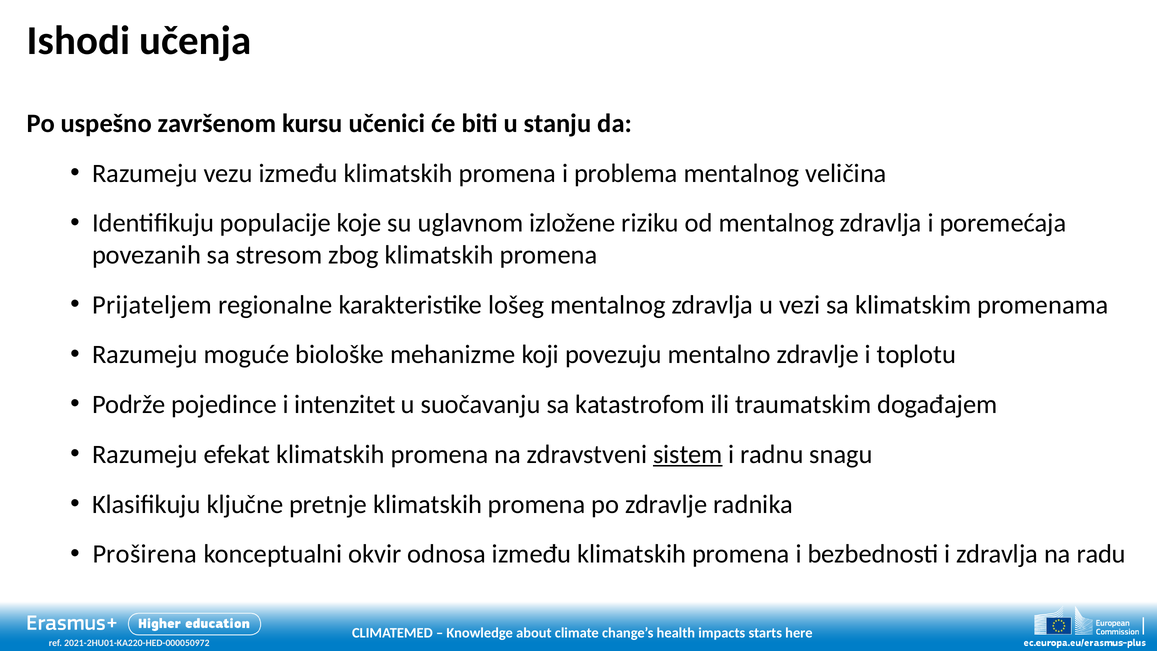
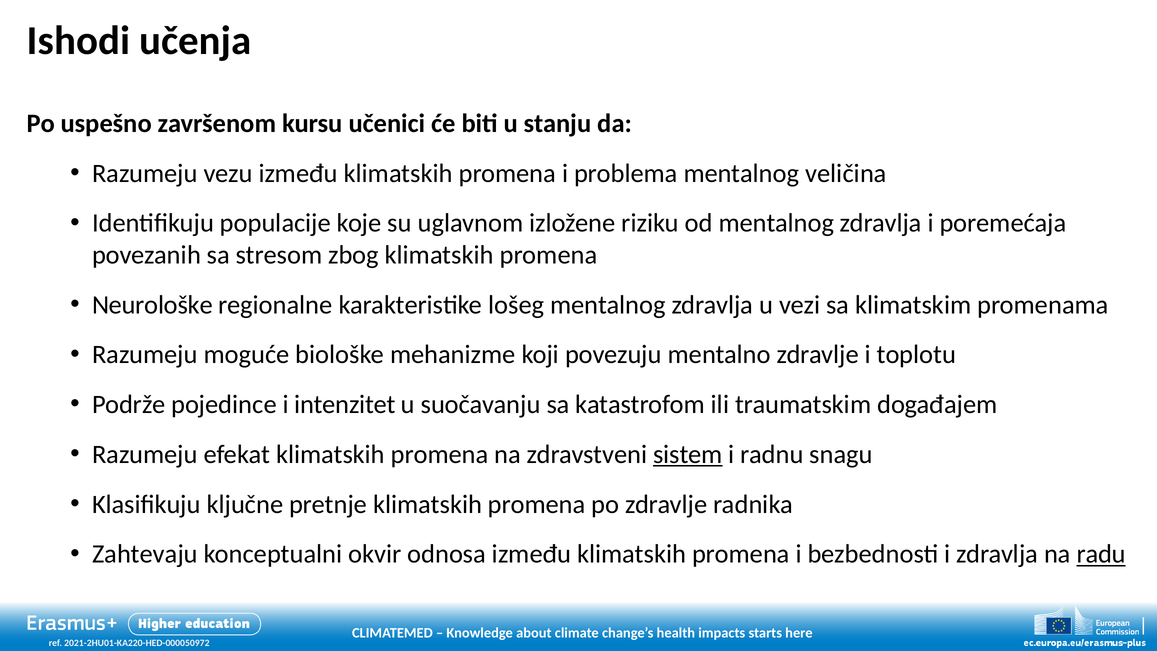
Prijateljem: Prijateljem -> Neurološke
Proširena: Proširena -> Zahtevaju
radu underline: none -> present
